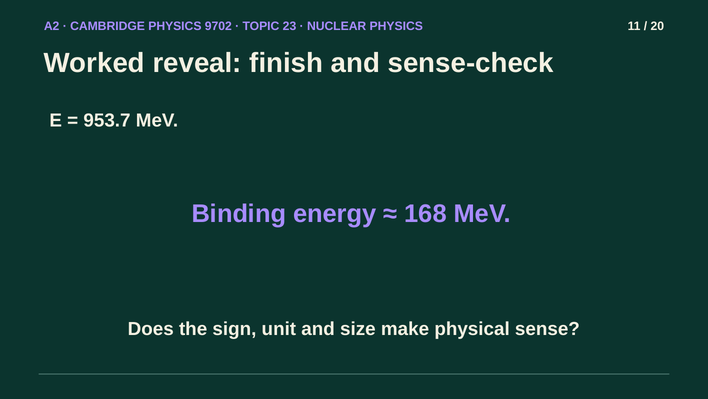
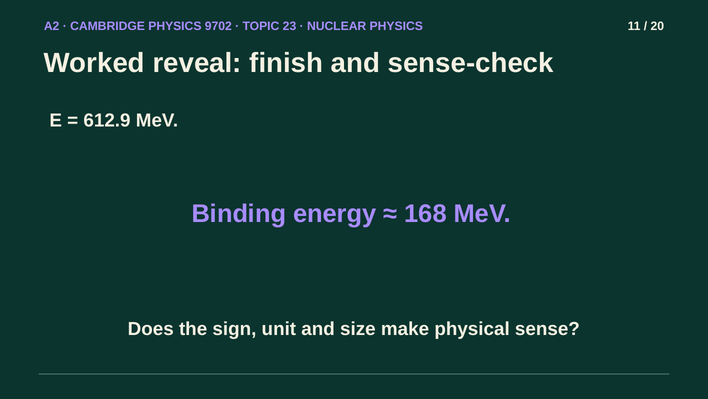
953.7: 953.7 -> 612.9
